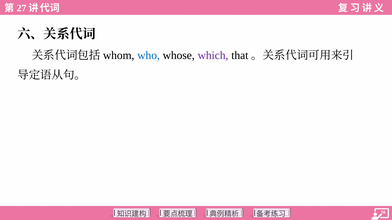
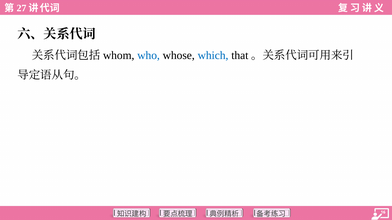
which colour: purple -> blue
